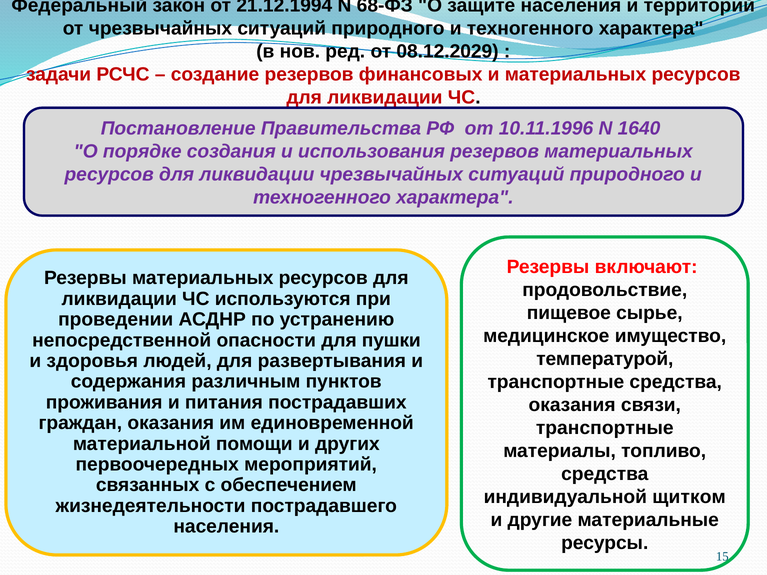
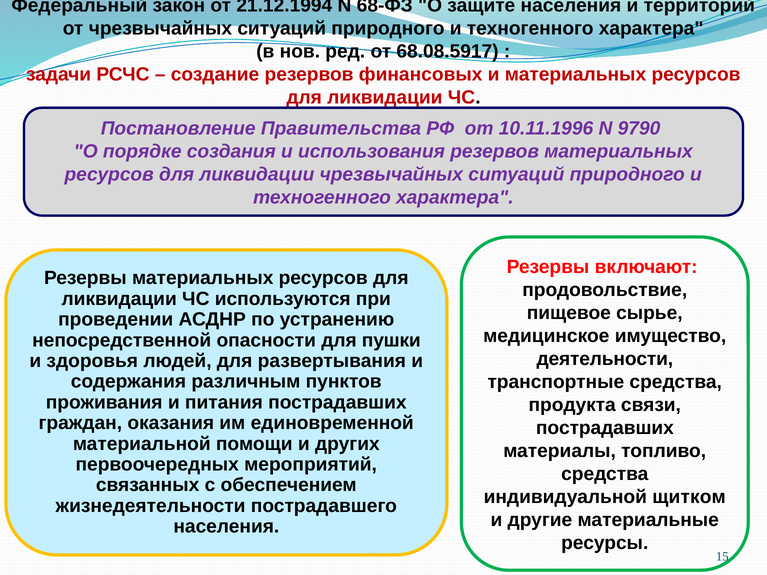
08.12.2029: 08.12.2029 -> 68.08.5917
1640: 1640 -> 9790
температурой: температурой -> деятельности
оказания at (572, 405): оказания -> продукта
транспортные at (605, 428): транспортные -> пострадавших
